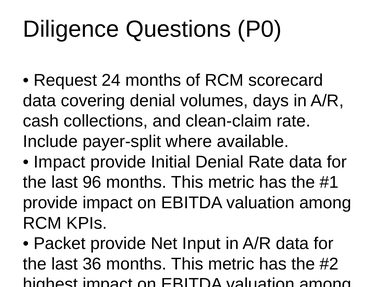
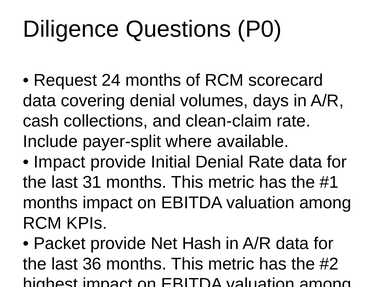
96: 96 -> 31
provide at (50, 203): provide -> months
Input: Input -> Hash
